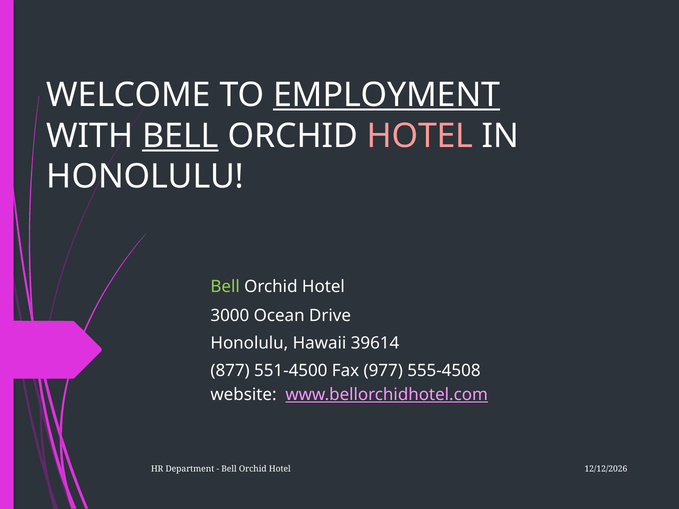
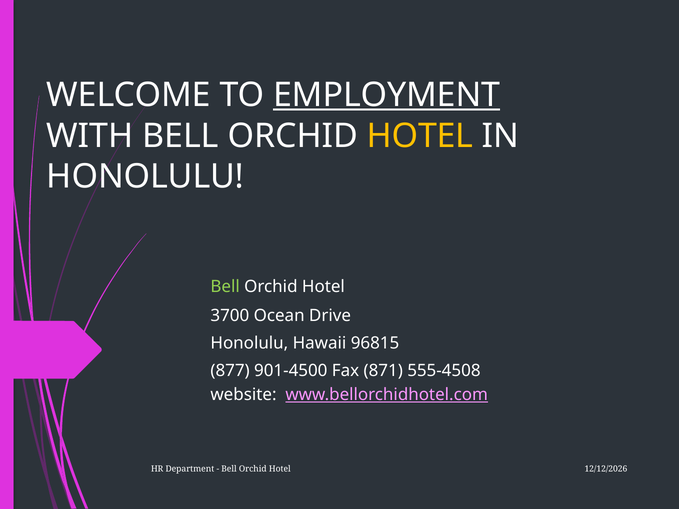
BELL at (180, 136) underline: present -> none
HOTEL at (420, 136) colour: pink -> yellow
3000: 3000 -> 3700
39614: 39614 -> 96815
551-4500: 551-4500 -> 901-4500
977: 977 -> 871
